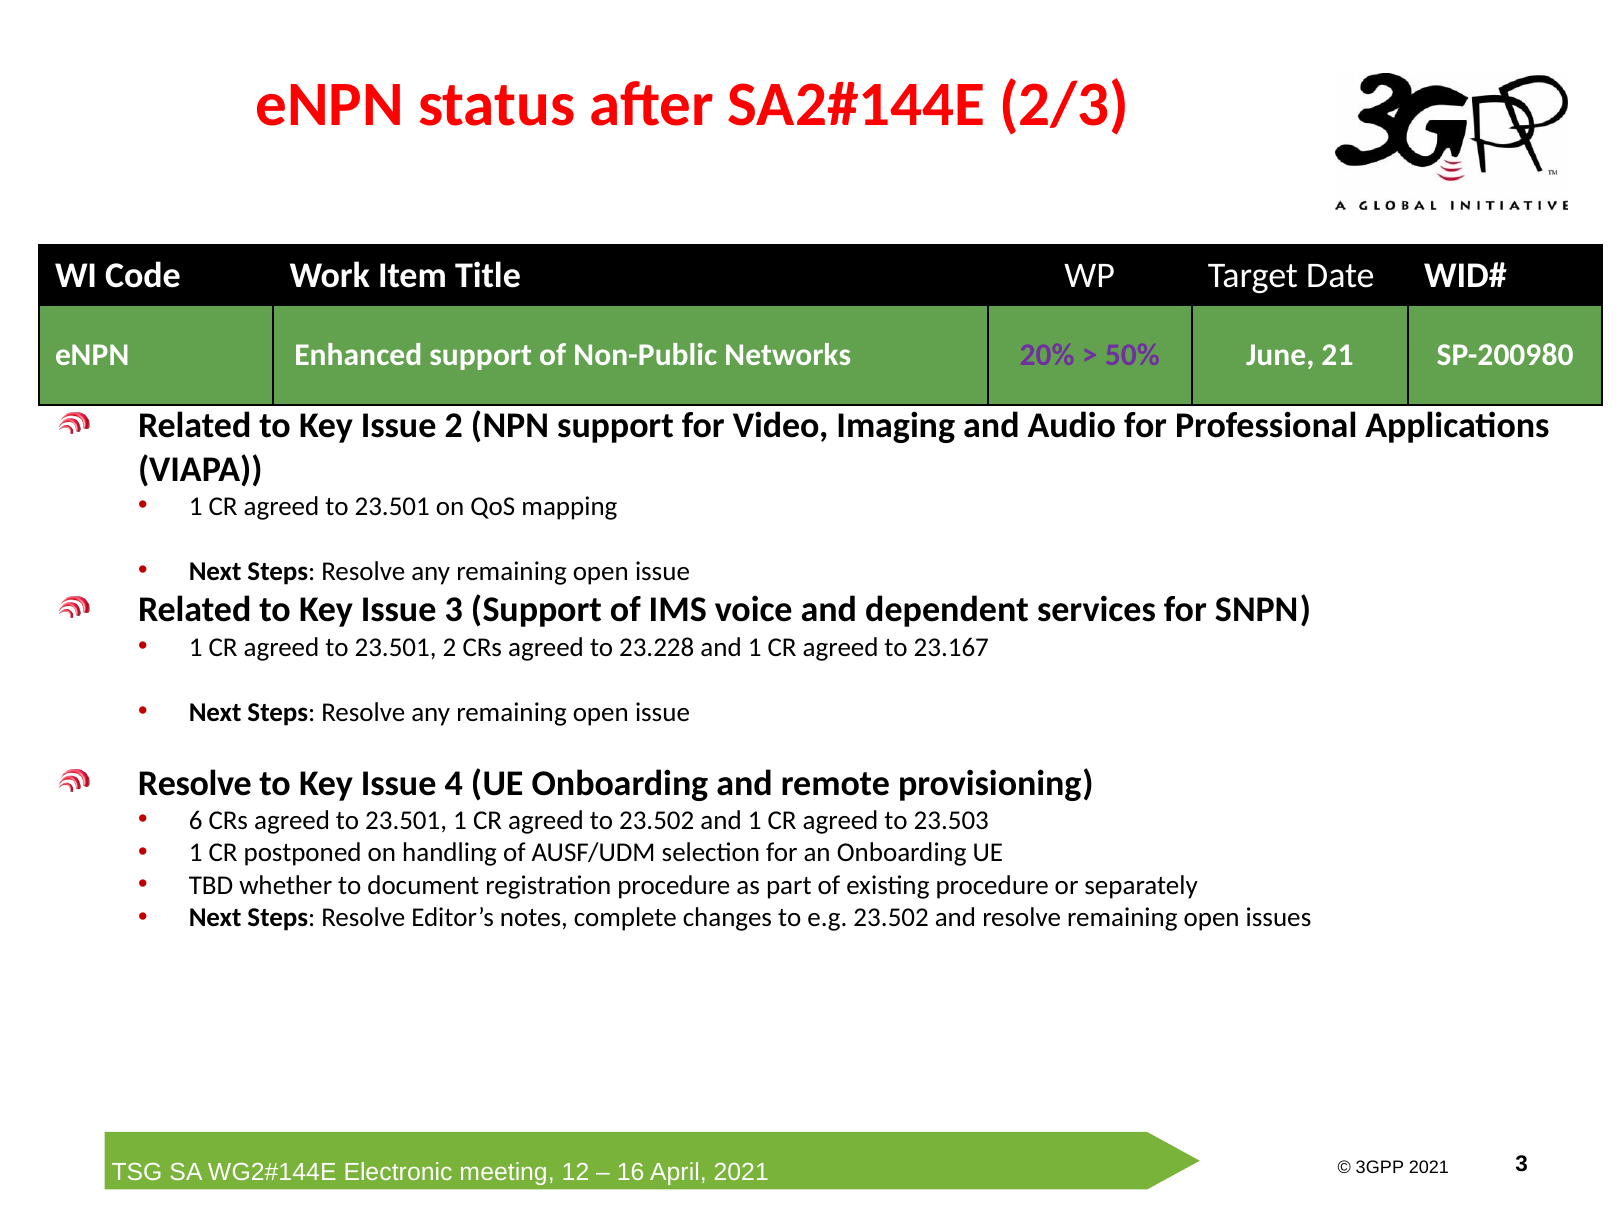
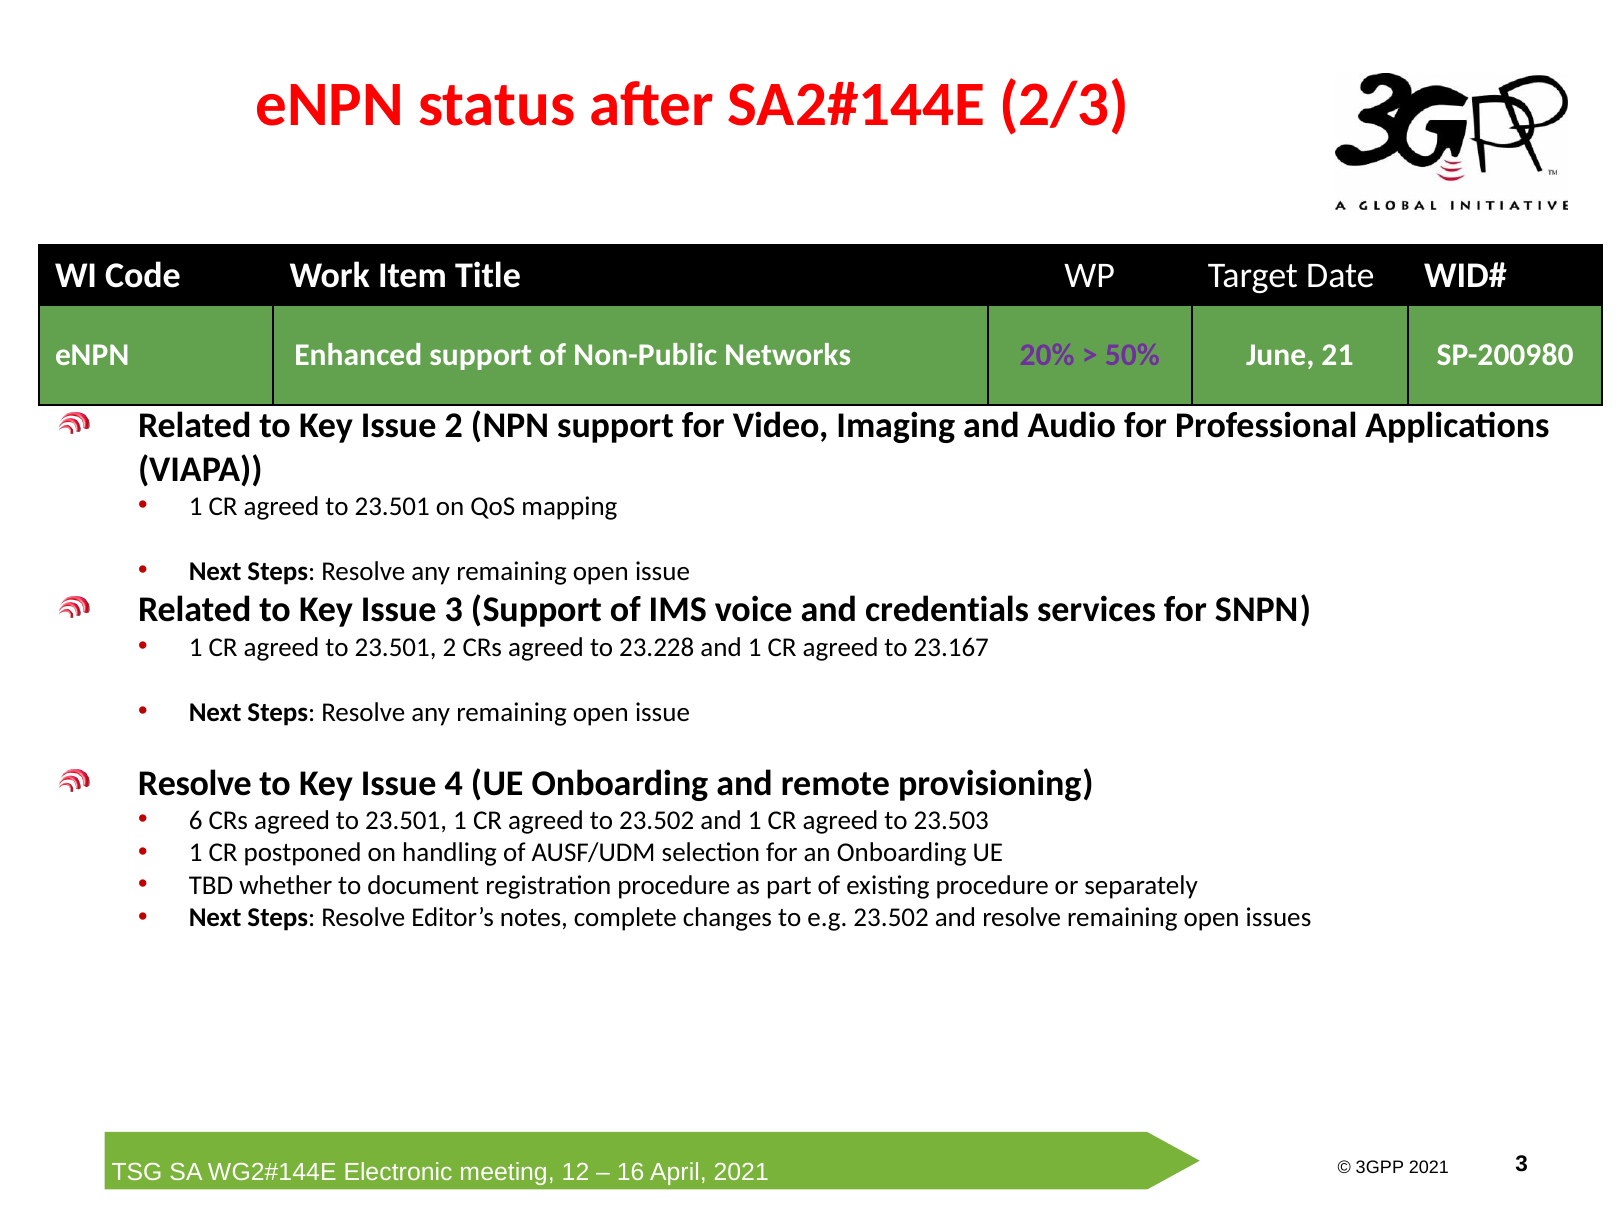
dependent: dependent -> credentials
